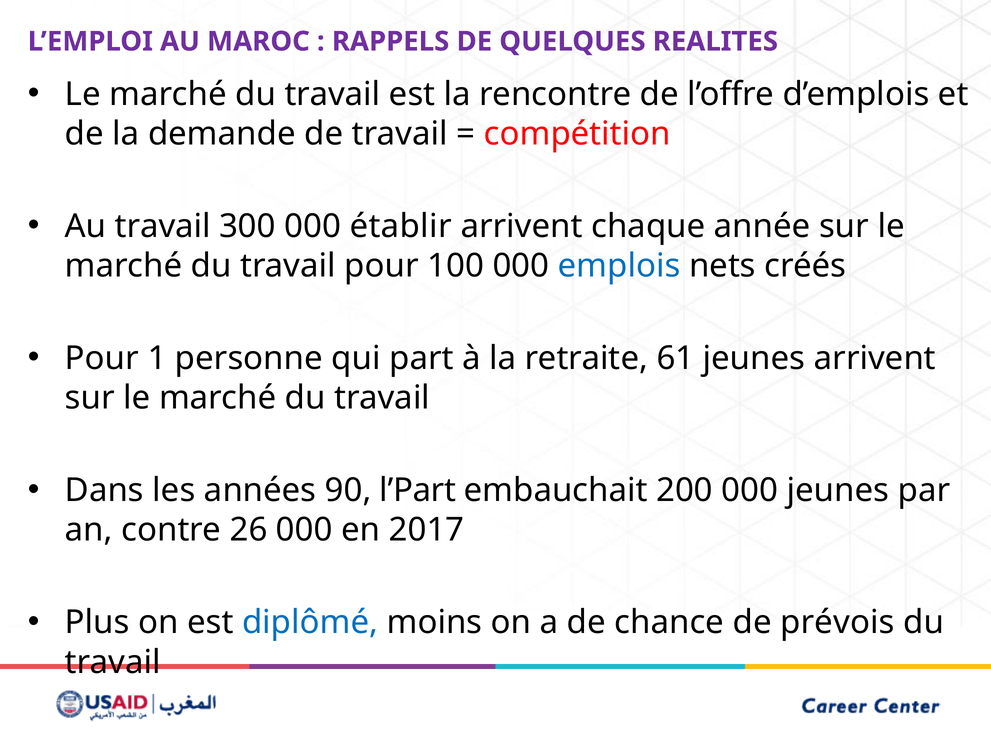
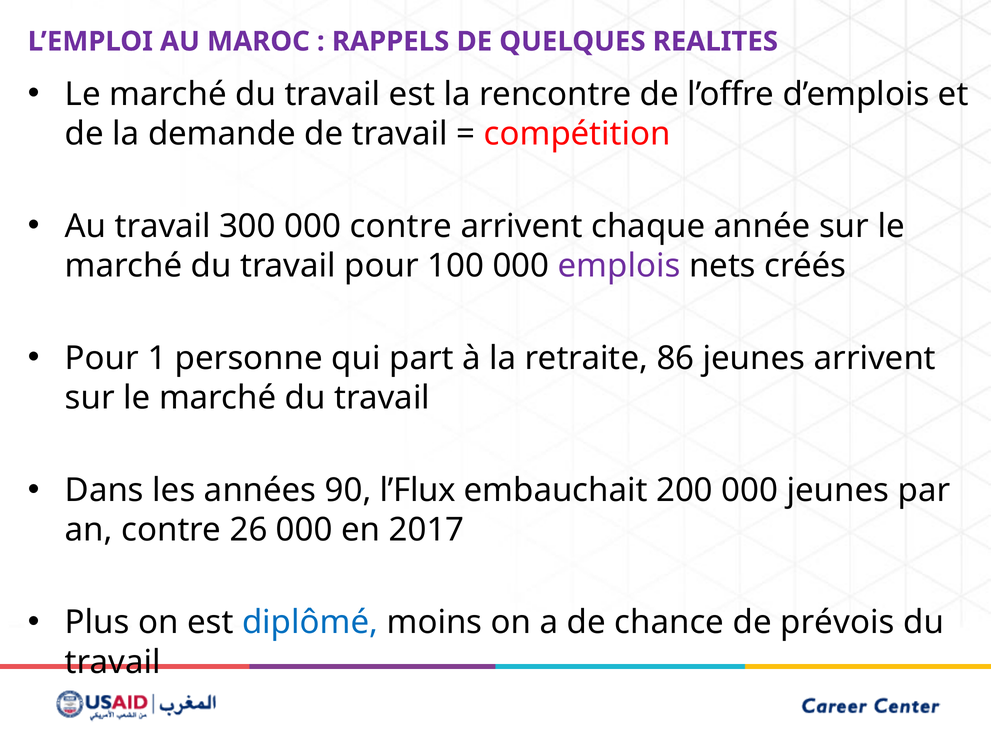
000 établir: établir -> contre
emplois colour: blue -> purple
61: 61 -> 86
l’Part: l’Part -> l’Flux
